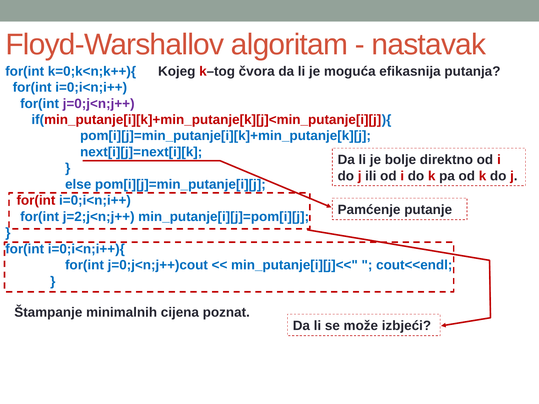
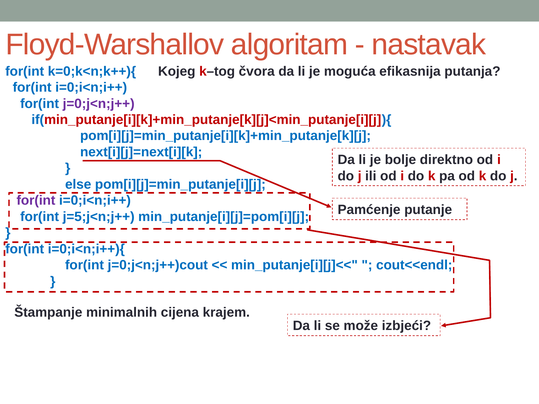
for(int at (36, 201) colour: red -> purple
j=2;j<n;j++: j=2;j<n;j++ -> j=5;j<n;j++
poznat: poznat -> krajem
